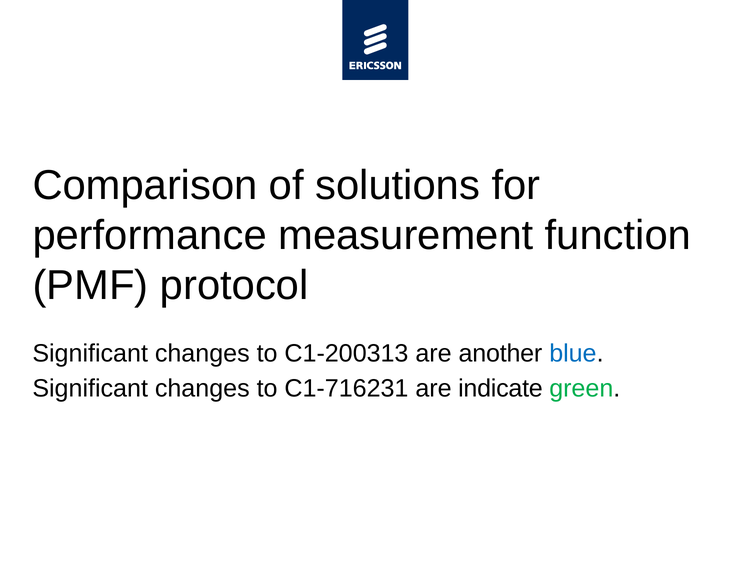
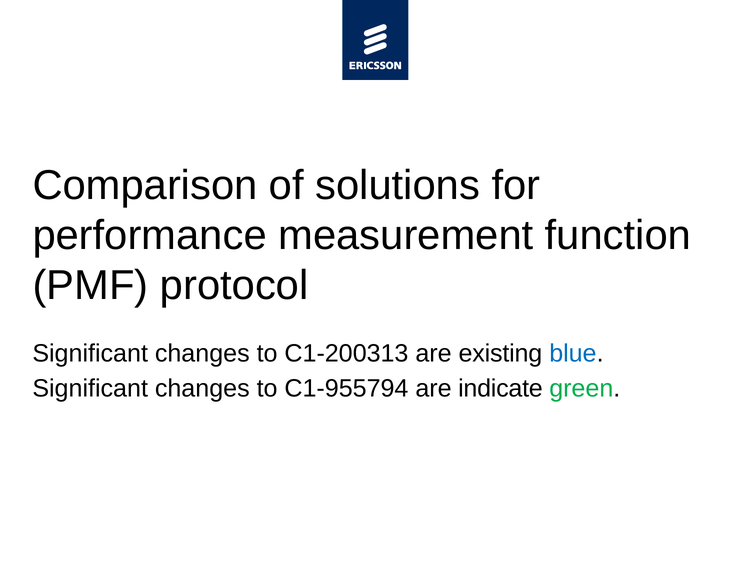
another: another -> existing
C1-716231: C1-716231 -> C1-955794
